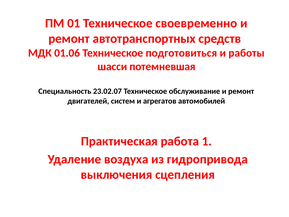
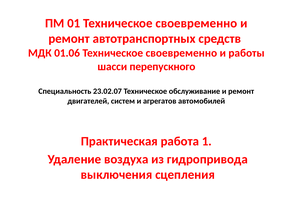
01.06 Техническое подготовиться: подготовиться -> своевременно
потемневшая: потемневшая -> перепускного
